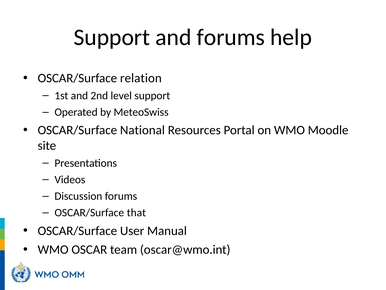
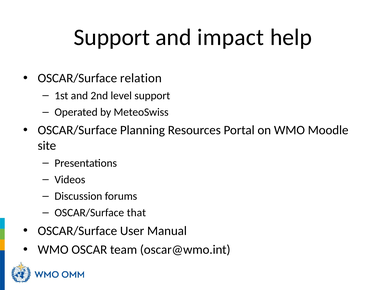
and forums: forums -> impact
National: National -> Planning
